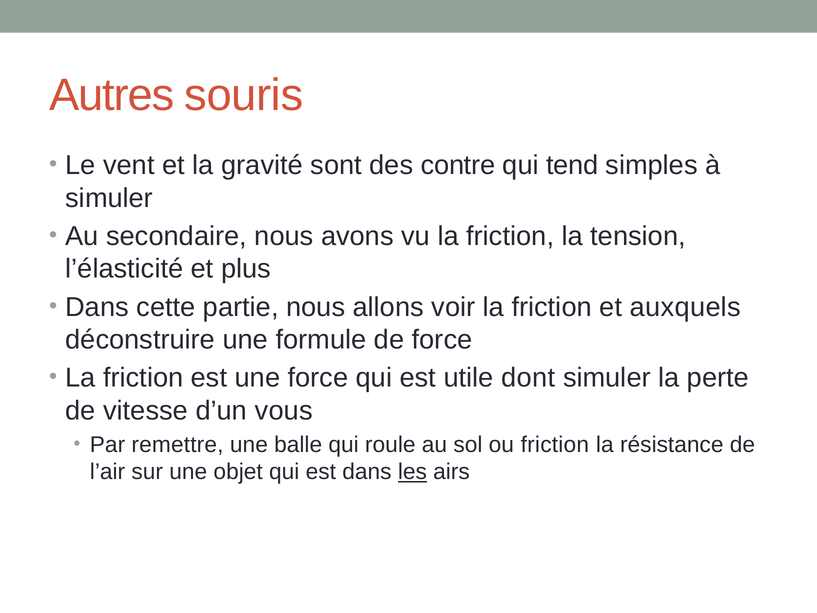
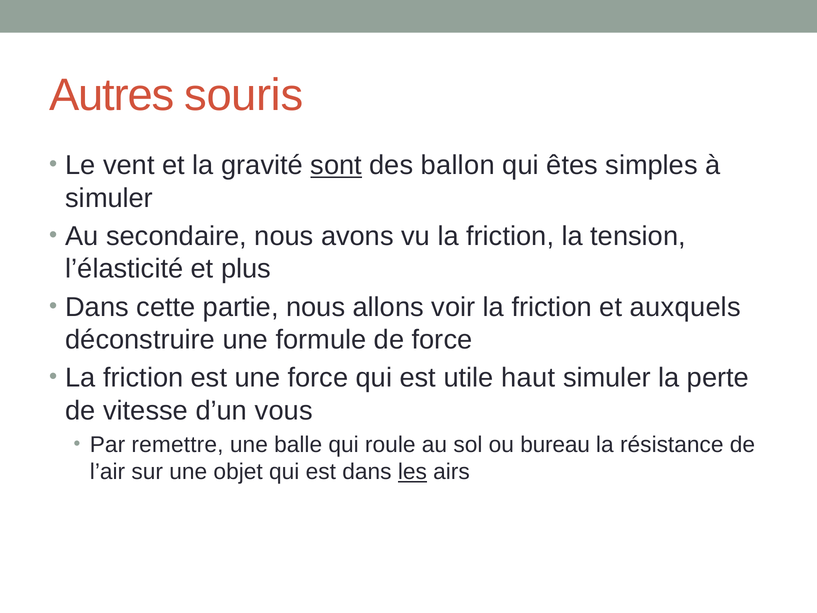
sont underline: none -> present
contre: contre -> ballon
tend: tend -> êtes
dont: dont -> haut
ou friction: friction -> bureau
